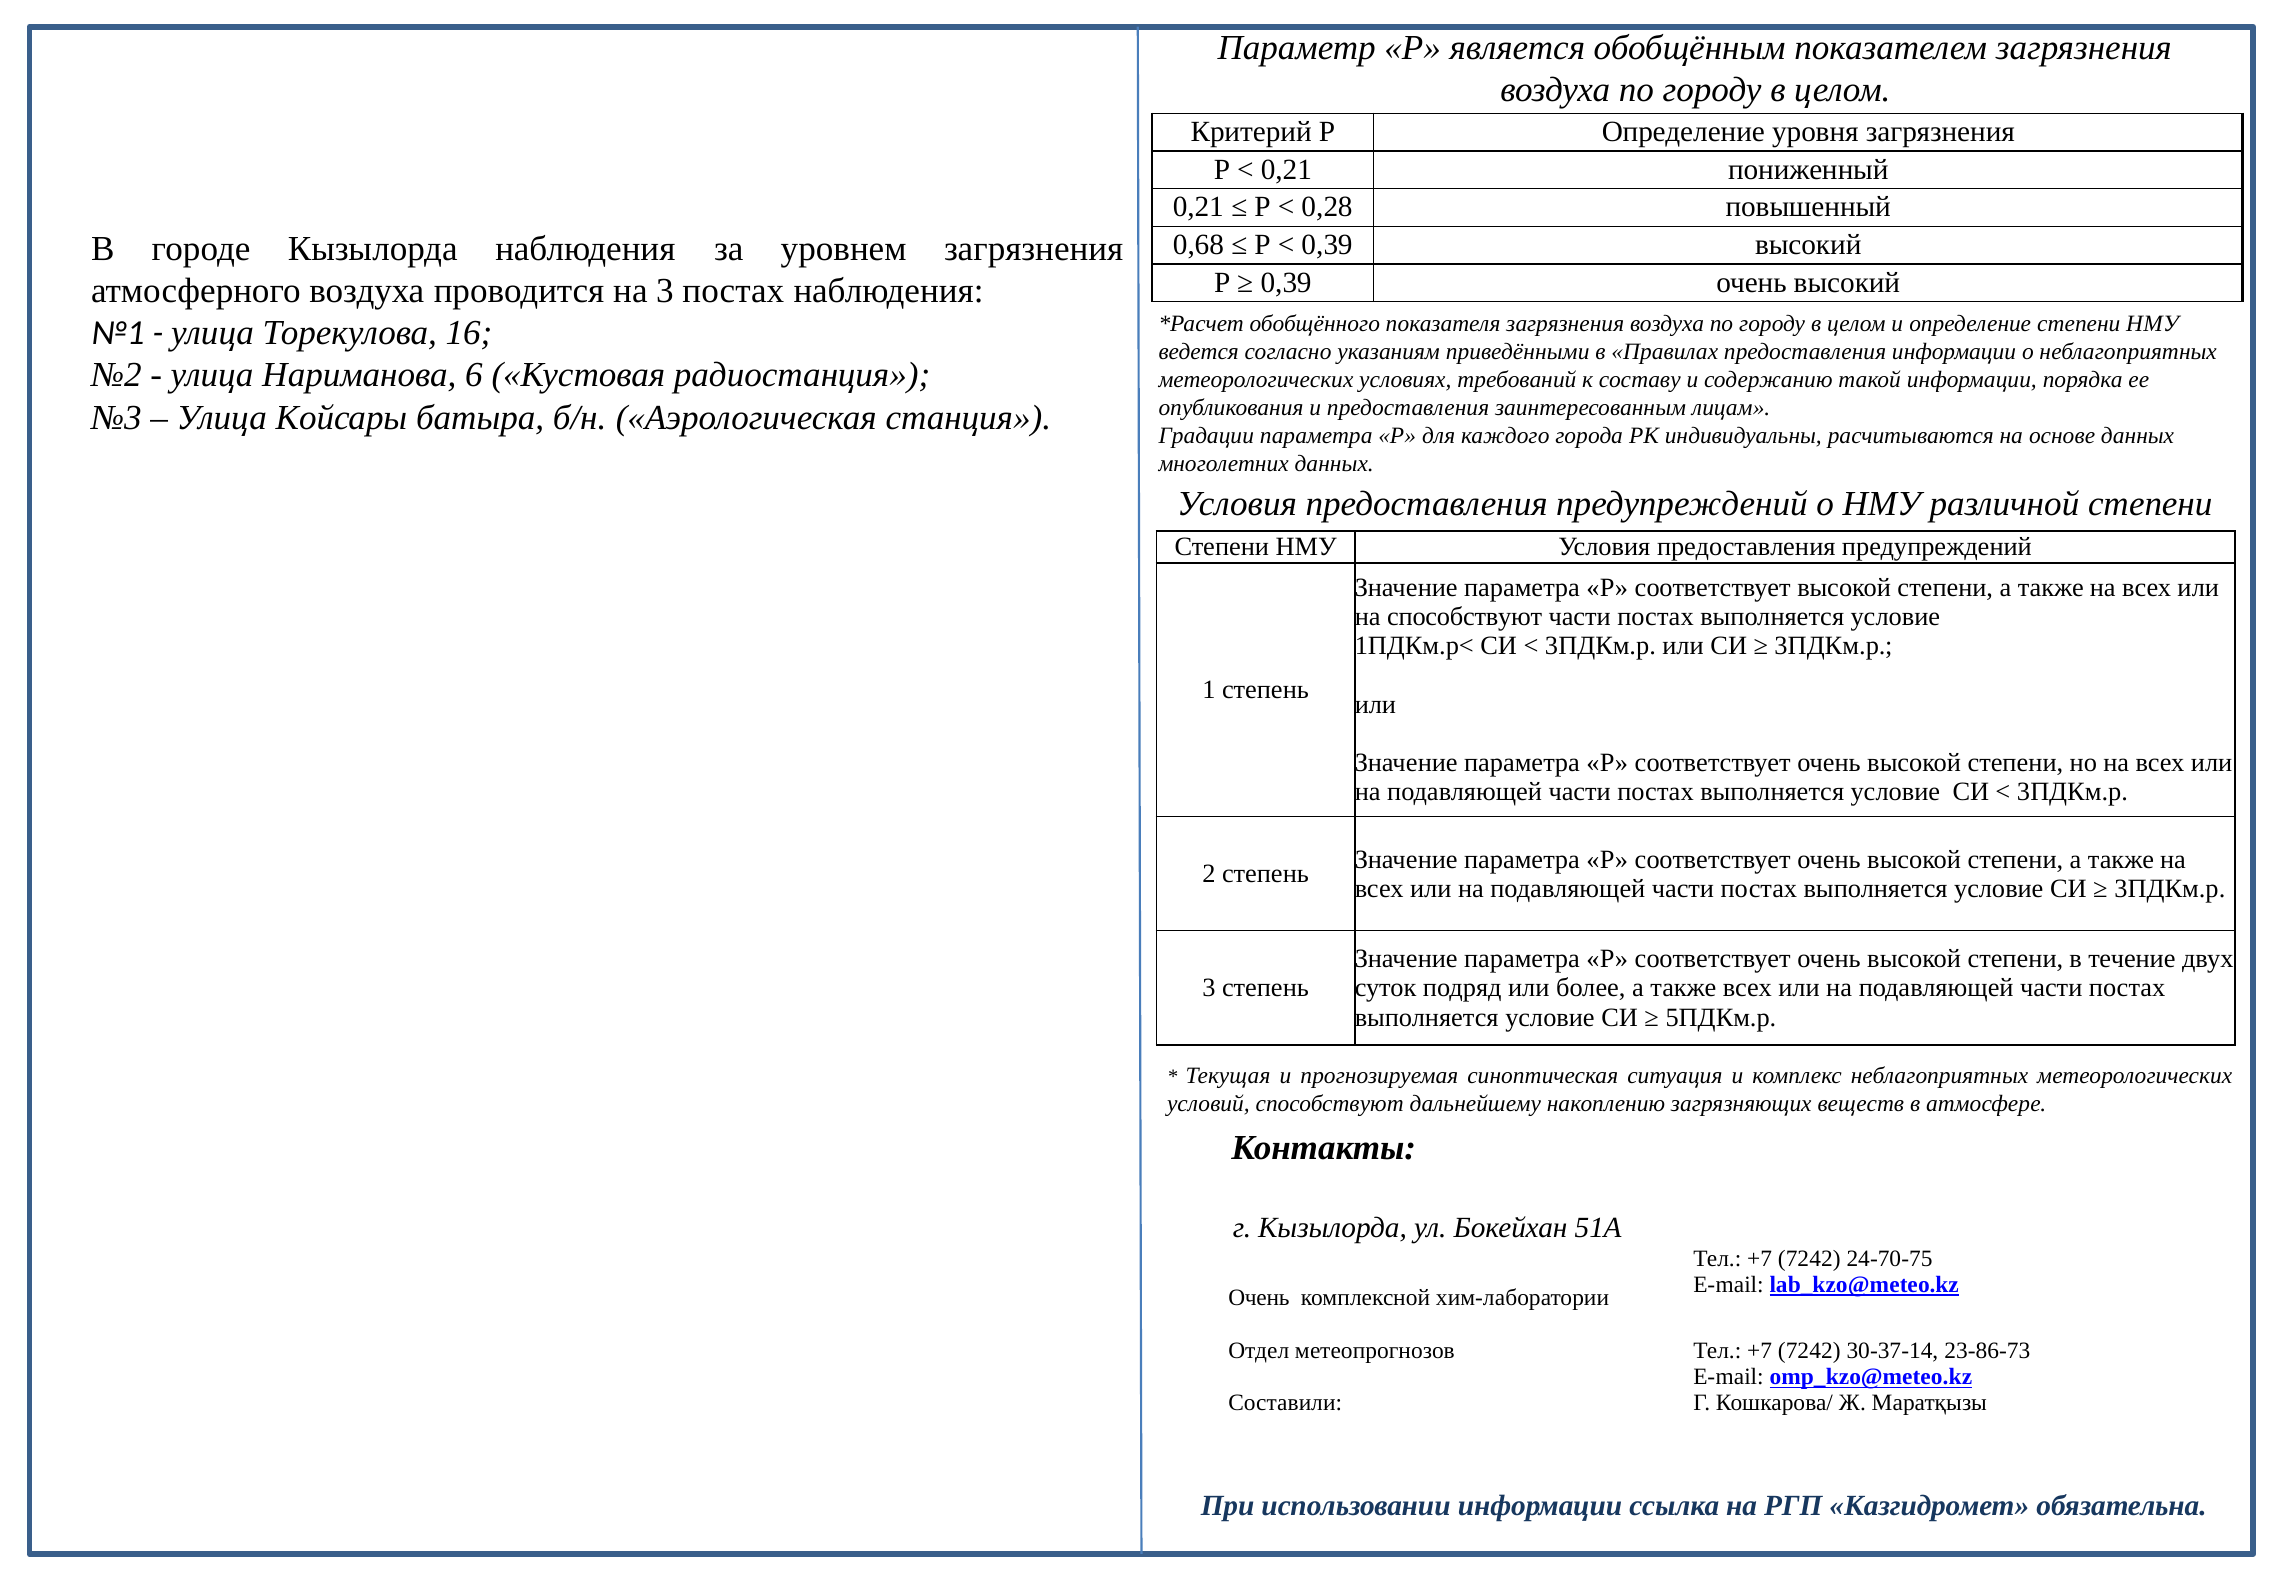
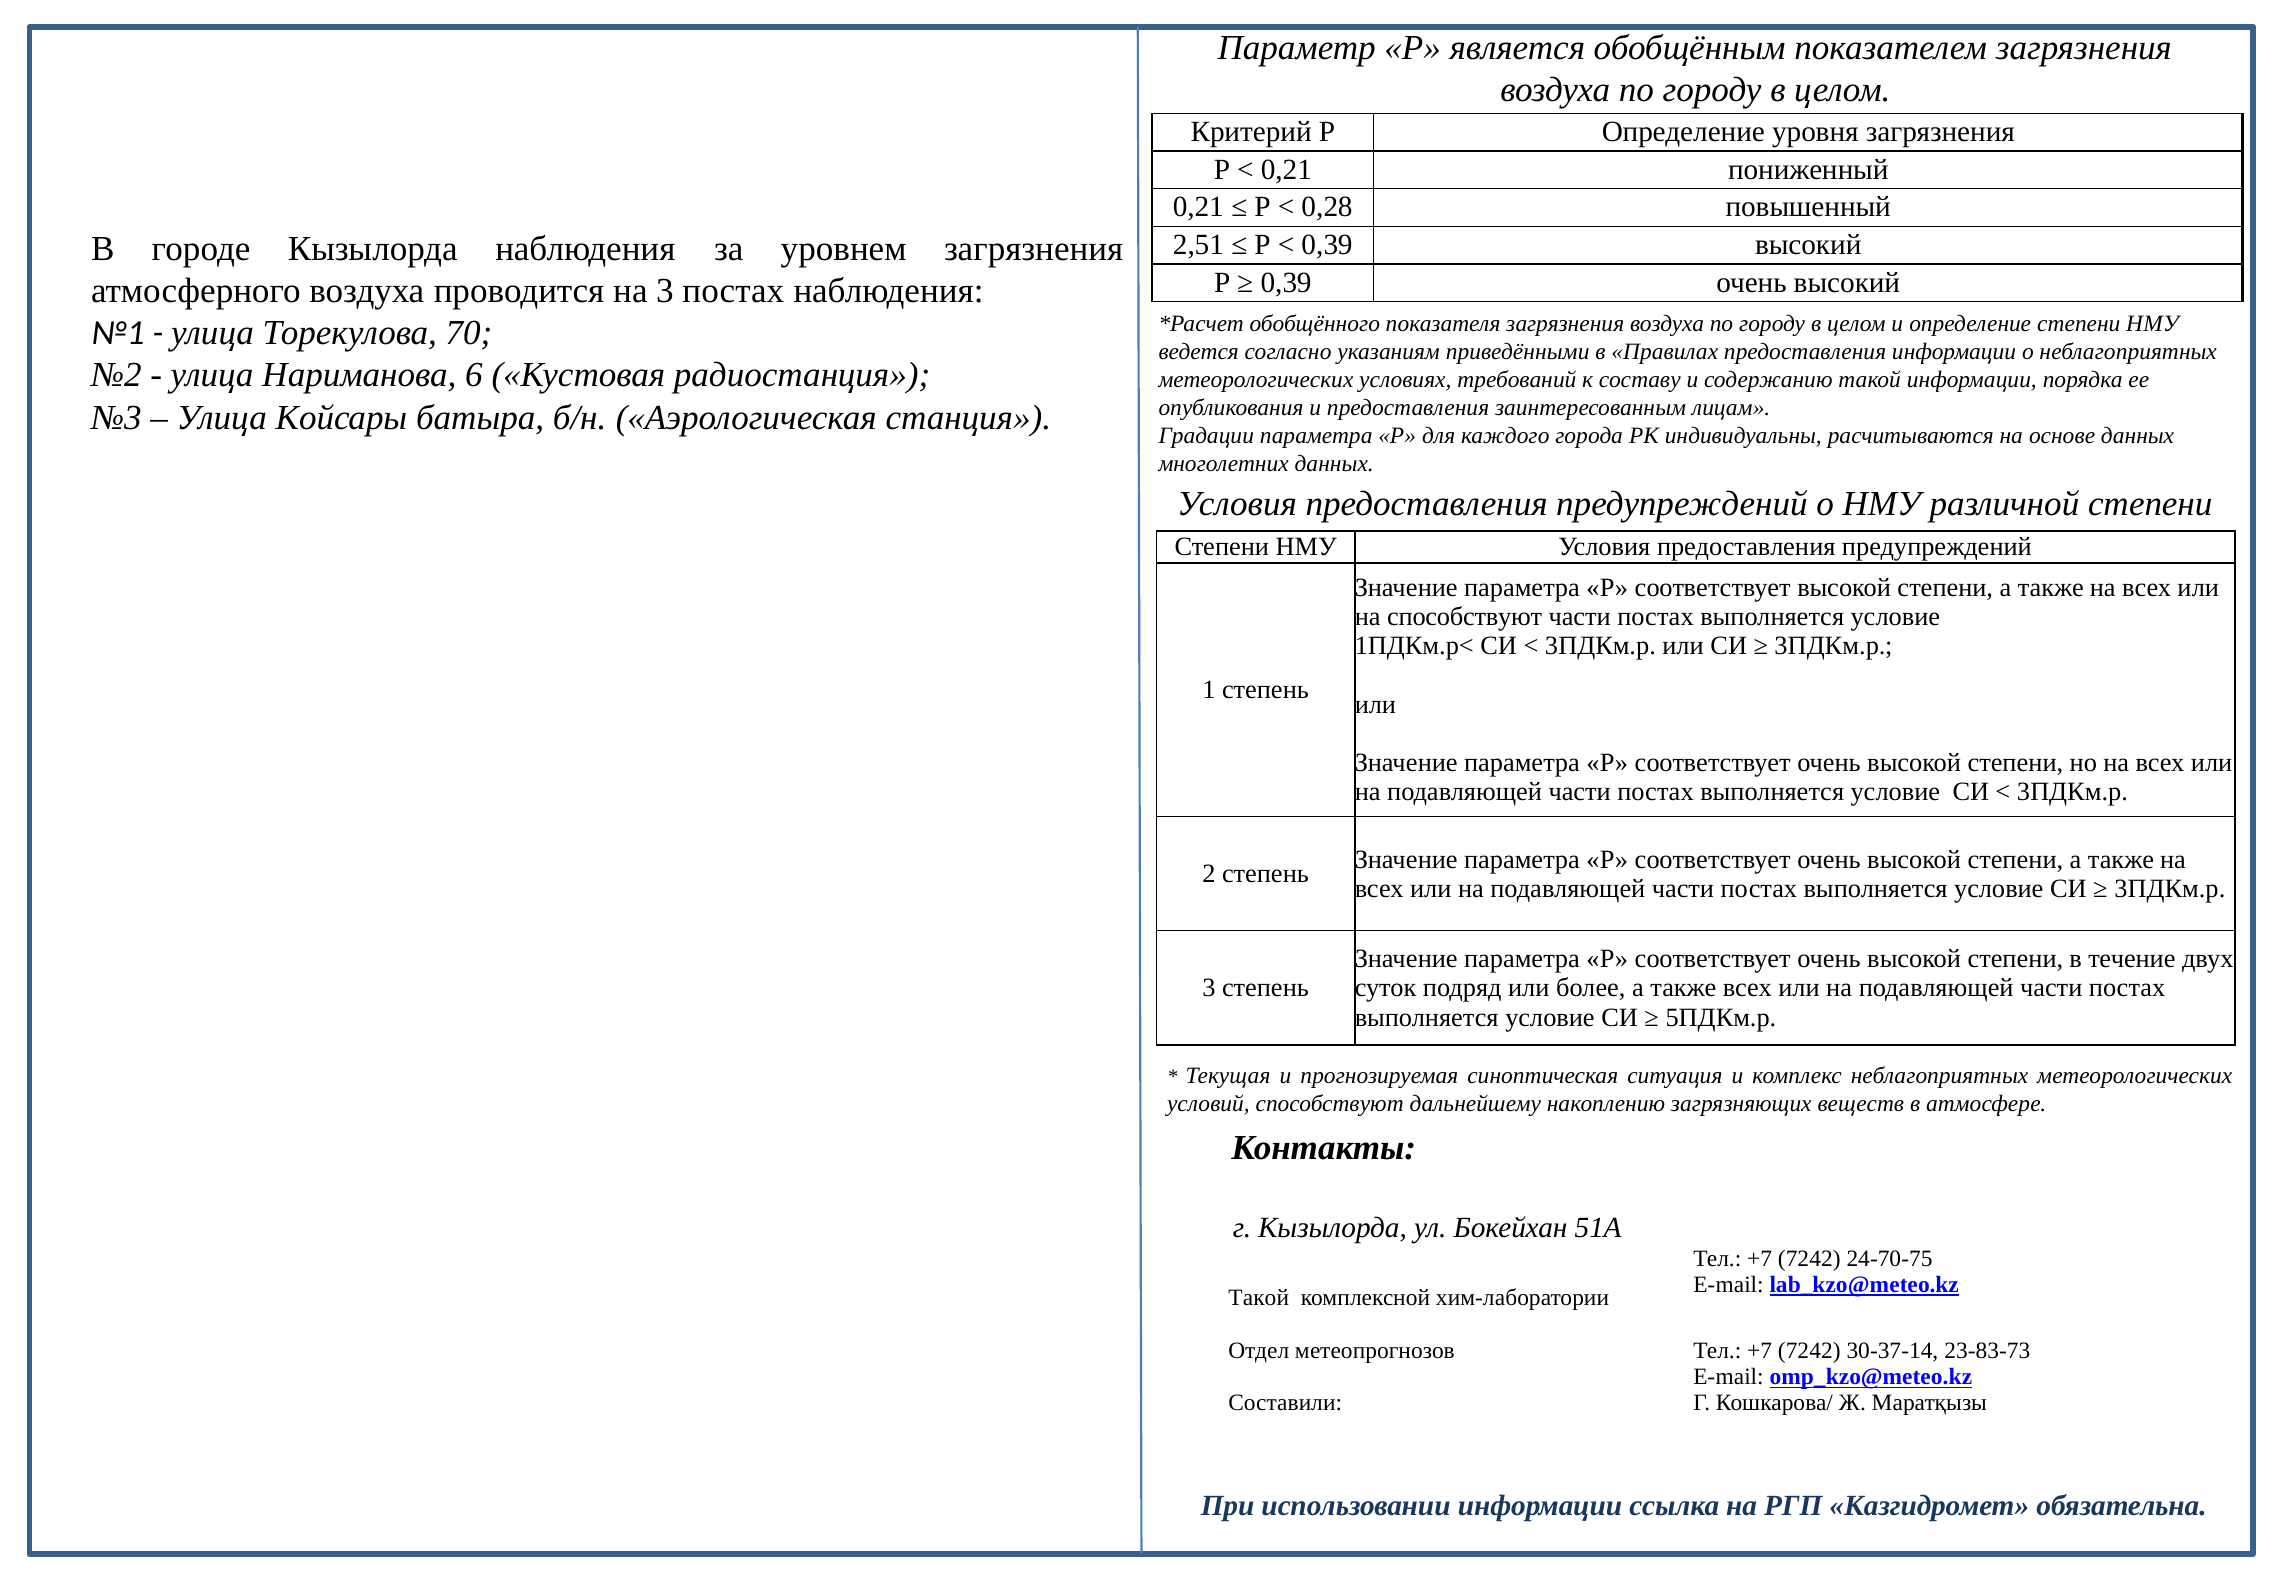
0,68: 0,68 -> 2,51
16: 16 -> 70
Очень at (1259, 1297): Очень -> Такой
23-86-73: 23-86-73 -> 23-83-73
